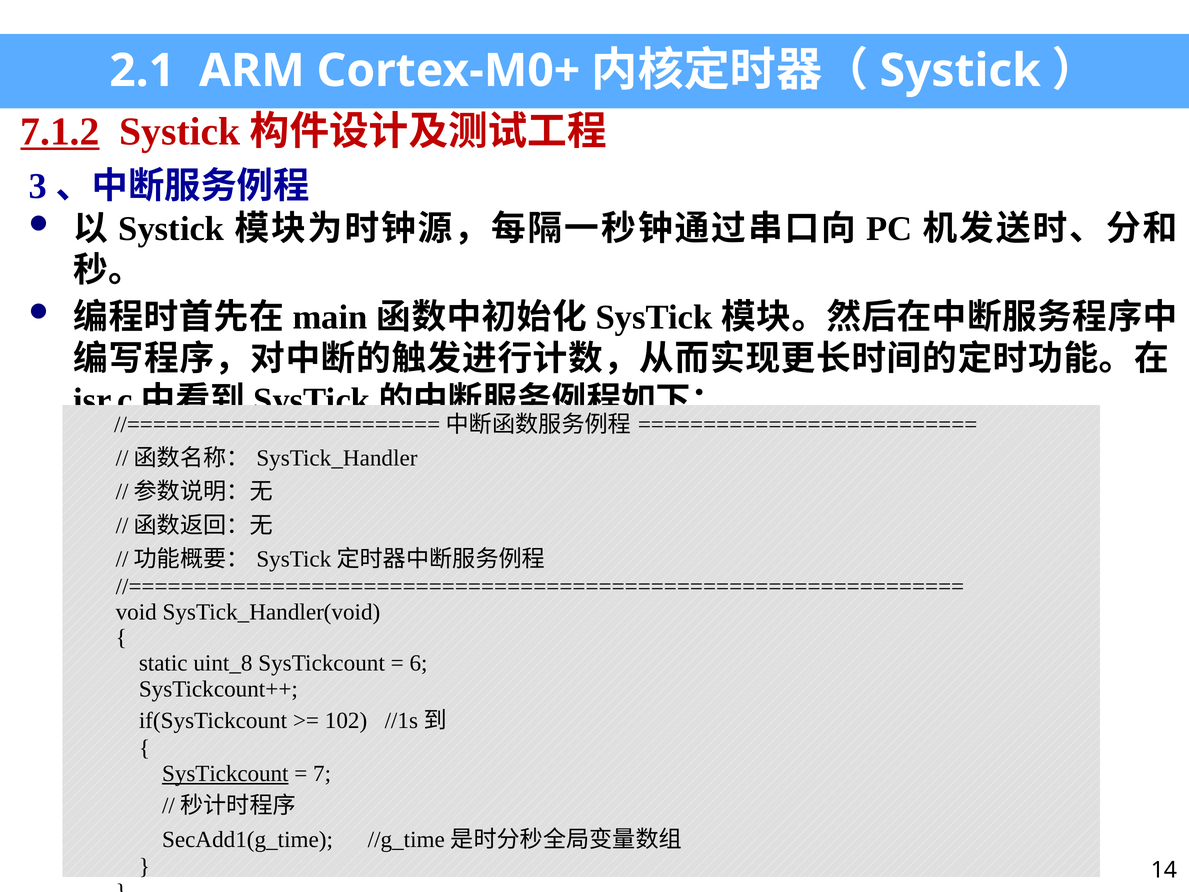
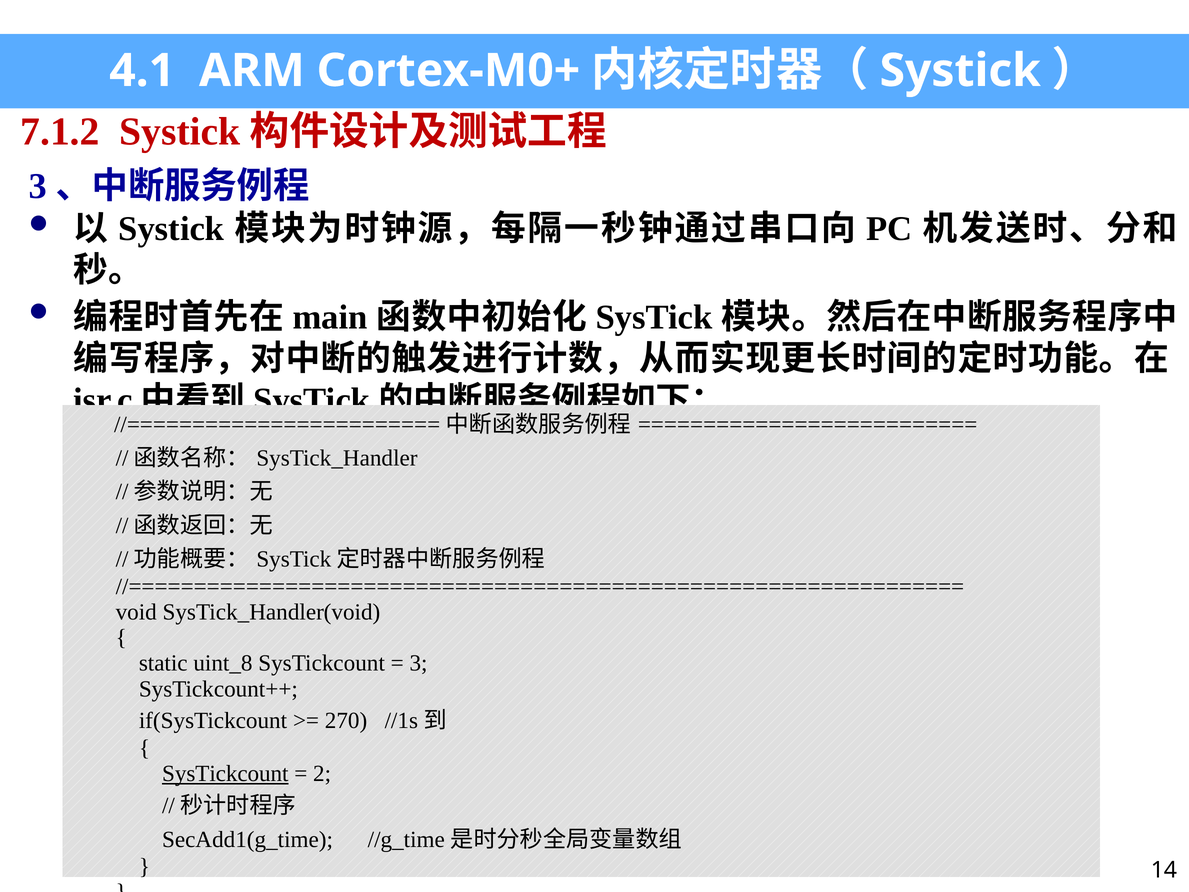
2.1: 2.1 -> 4.1
7.1.2 underline: present -> none
6: 6 -> 3
102: 102 -> 270
7: 7 -> 2
